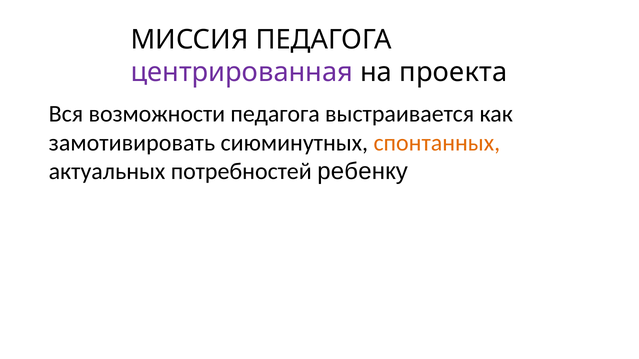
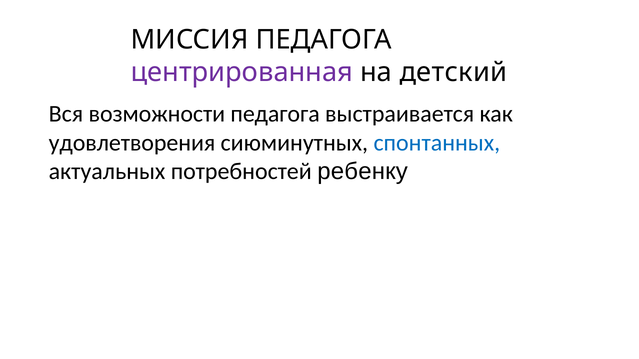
проекта: проекта -> детский
замотивировать: замотивировать -> удовлетворения
спонтанных colour: orange -> blue
